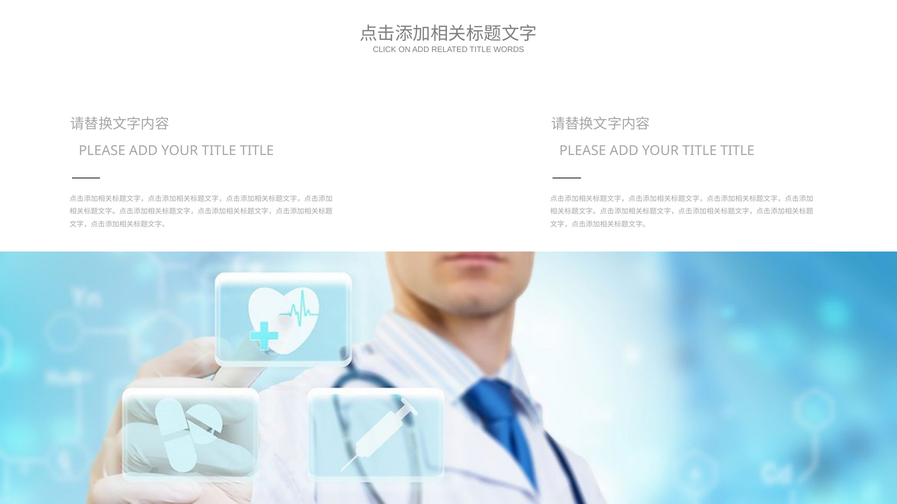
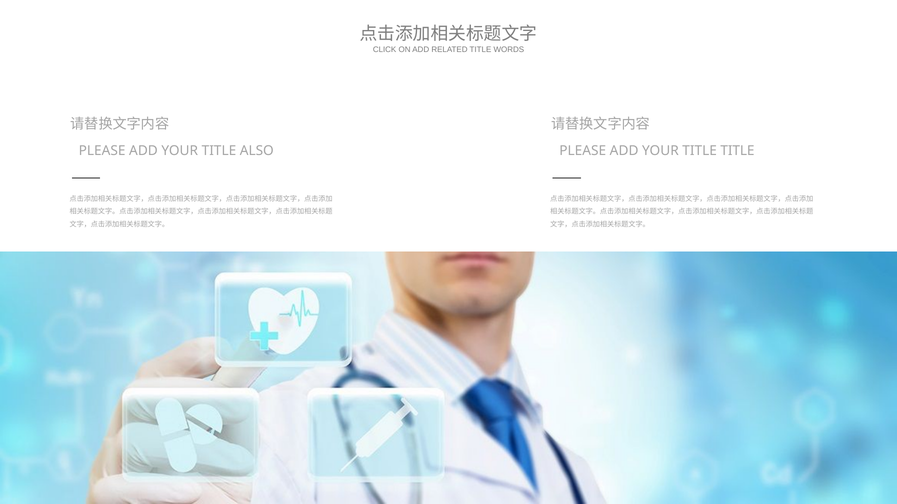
TITLE at (257, 151): TITLE -> ALSO
